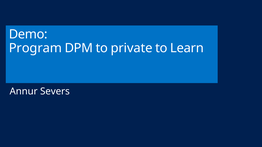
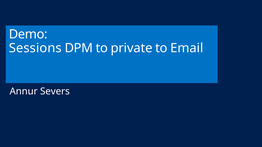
Program: Program -> Sessions
Learn: Learn -> Email
